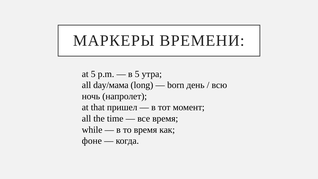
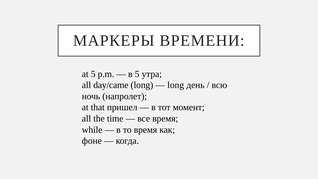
day/мама: day/мама -> day/came
born at (176, 85): born -> long
